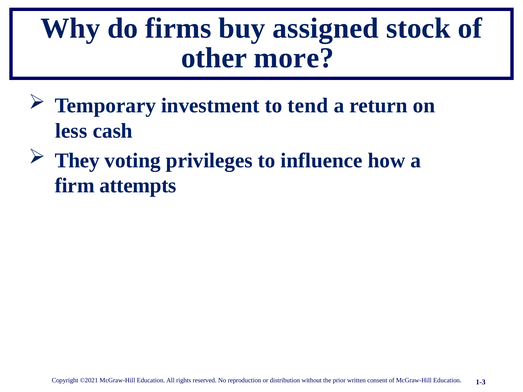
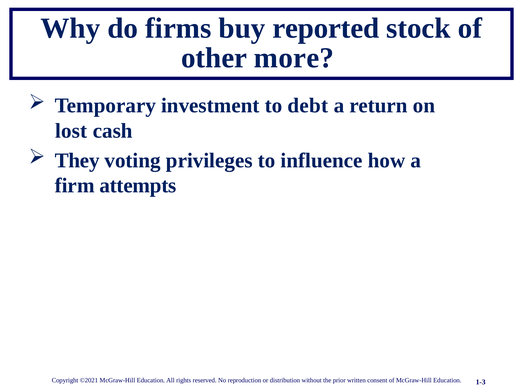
assigned: assigned -> reported
tend: tend -> debt
less: less -> lost
